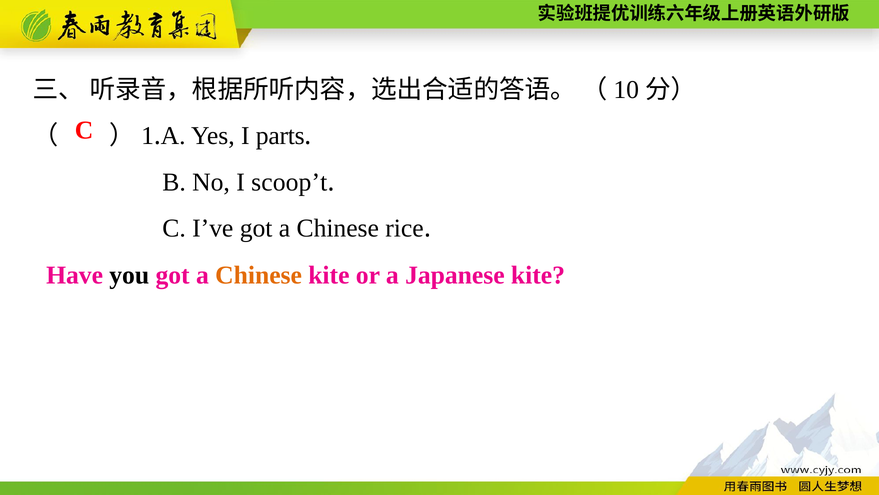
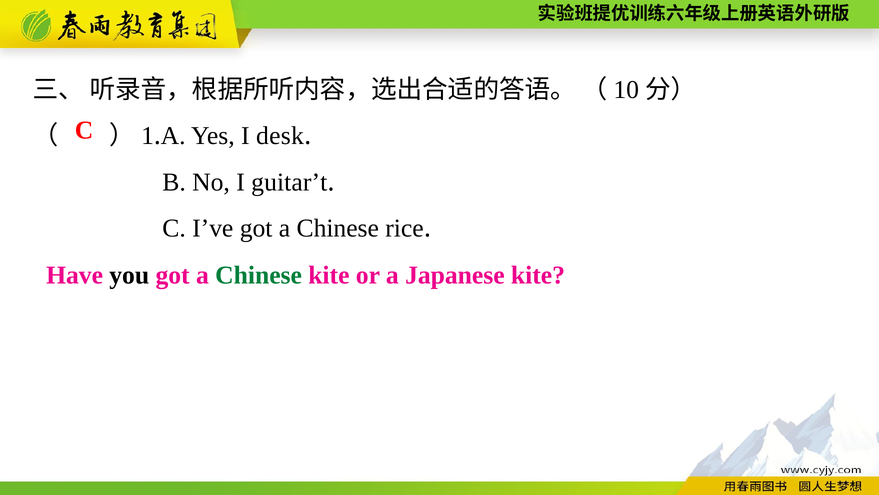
parts: parts -> desk
scoop’t: scoop’t -> guitar’t
Chinese at (259, 275) colour: orange -> green
